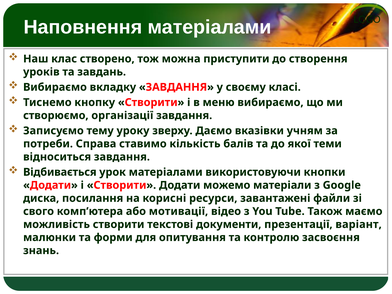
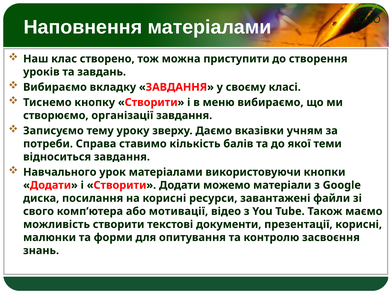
Відбивається: Відбивається -> Навчального
презентації варіант: варіант -> корисні
